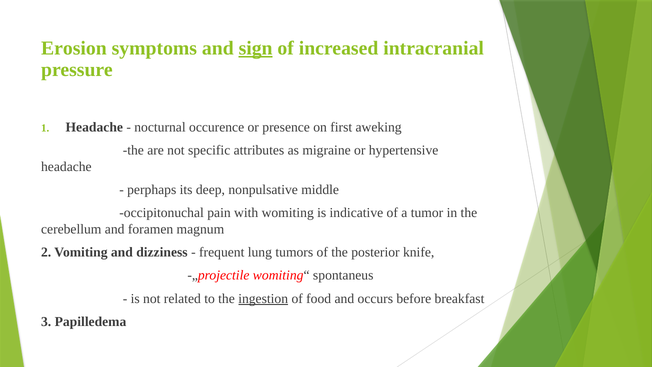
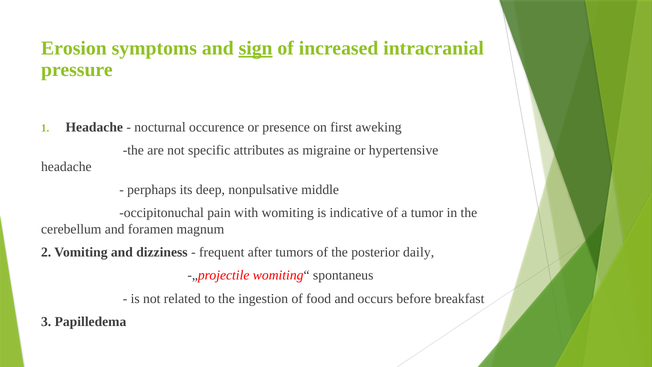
lung: lung -> after
knife: knife -> daily
ingestion underline: present -> none
